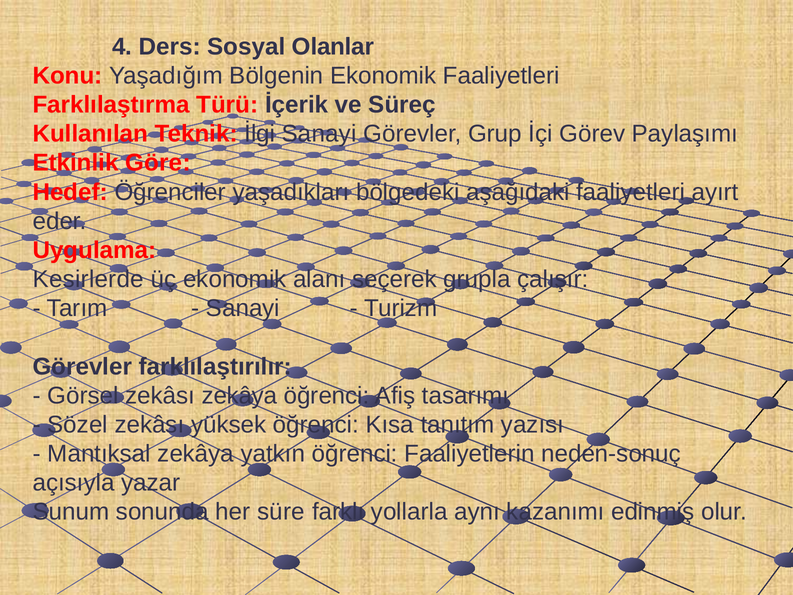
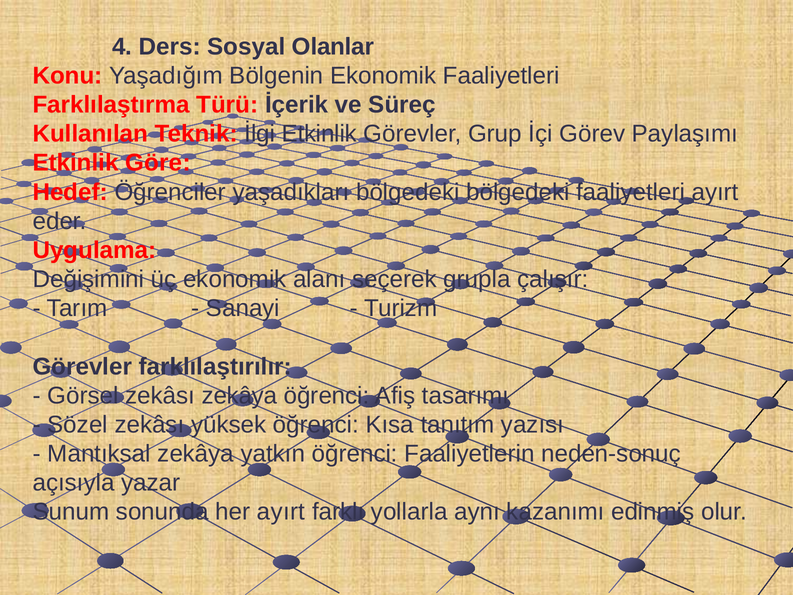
İlgi Sanayi: Sanayi -> Etkinlik
bölgedeki aşağıdaki: aşağıdaki -> bölgedeki
Kesirlerde: Kesirlerde -> Değişimini
her süre: süre -> ayırt
